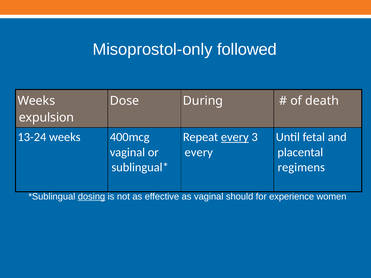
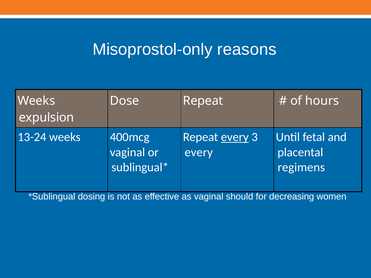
followed: followed -> reasons
Dose During: During -> Repeat
death: death -> hours
dosing underline: present -> none
experience: experience -> decreasing
